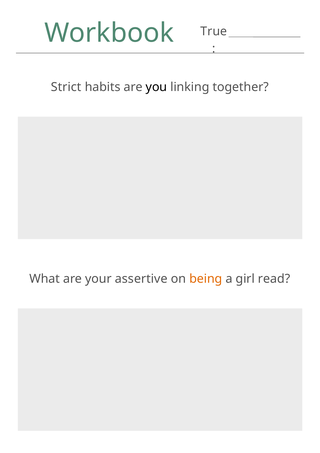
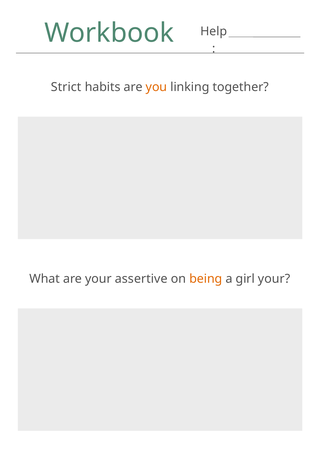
True: True -> Help
you colour: black -> orange
girl read: read -> your
